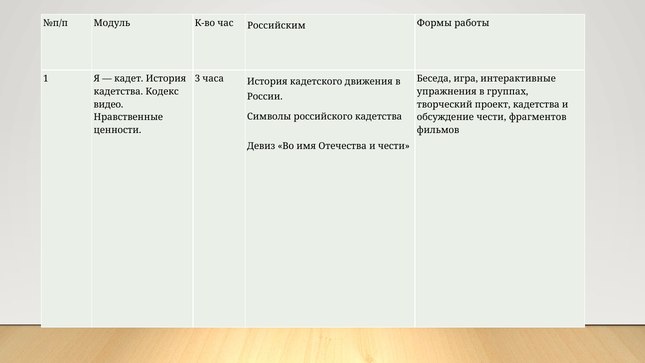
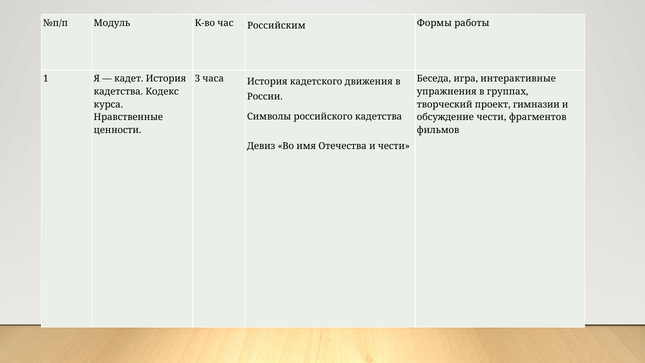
видео: видео -> курса
проект кадетства: кадетства -> гимназии
